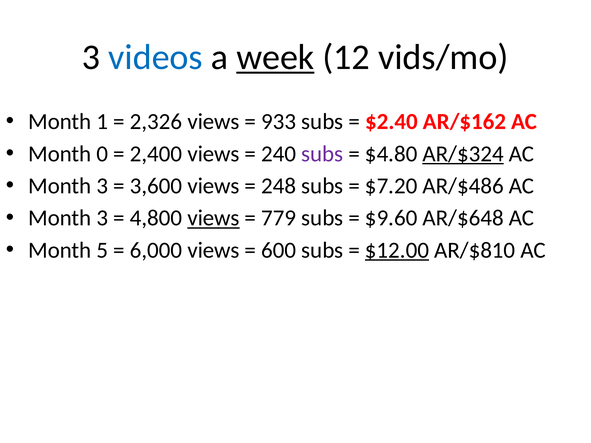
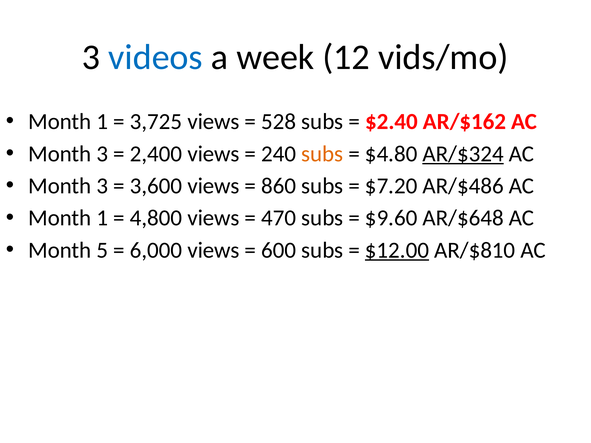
week underline: present -> none
2,326: 2,326 -> 3,725
933: 933 -> 528
0 at (102, 154): 0 -> 3
subs at (322, 154) colour: purple -> orange
248: 248 -> 860
3 at (102, 218): 3 -> 1
views at (213, 218) underline: present -> none
779: 779 -> 470
